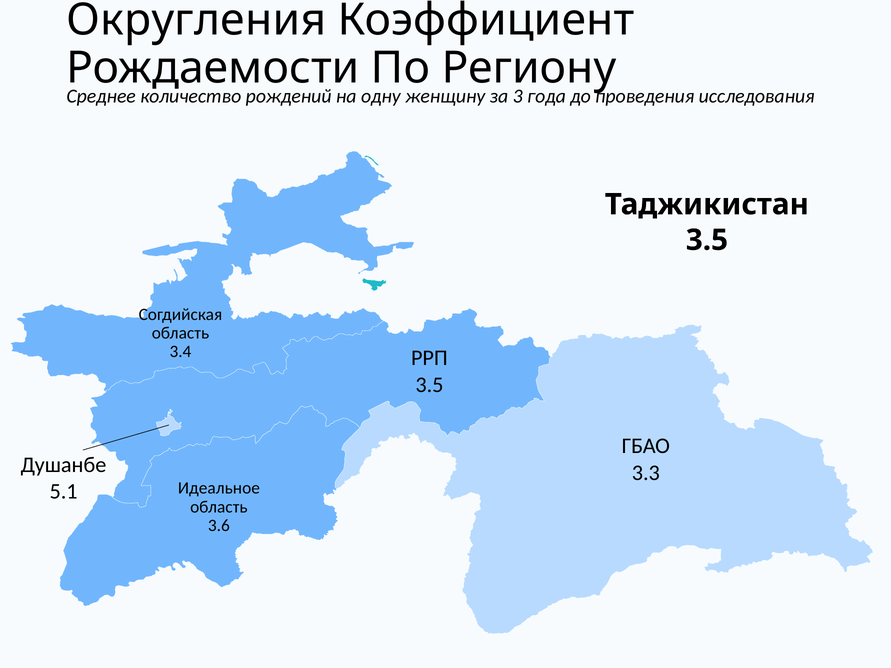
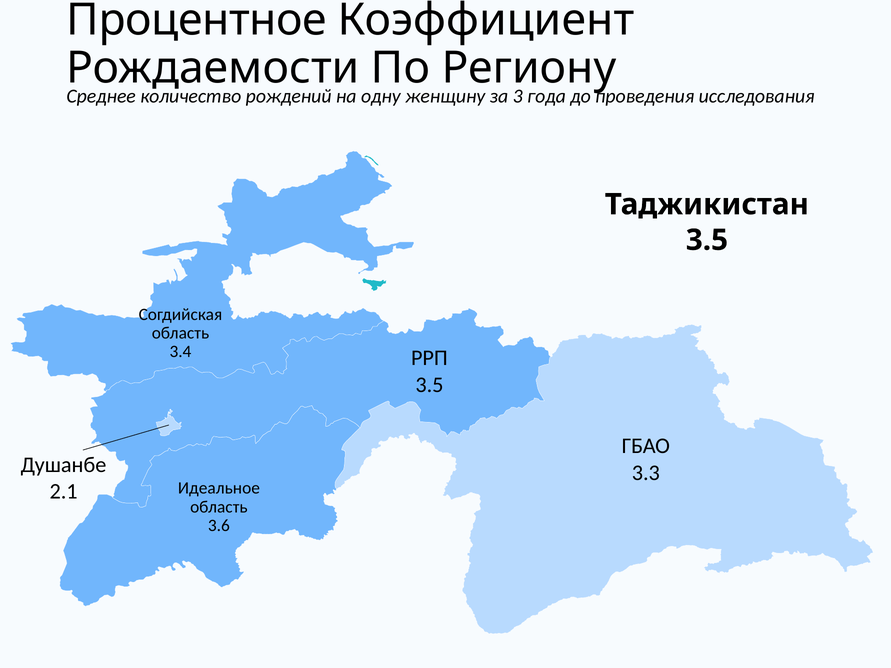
Округления: Округления -> Процентное
5.1: 5.1 -> 2.1
